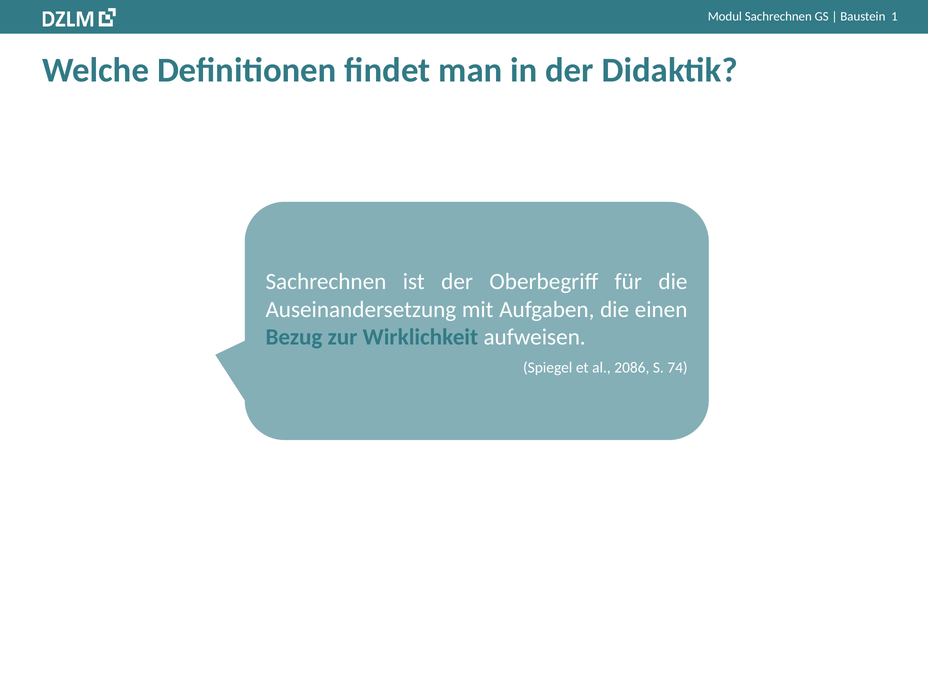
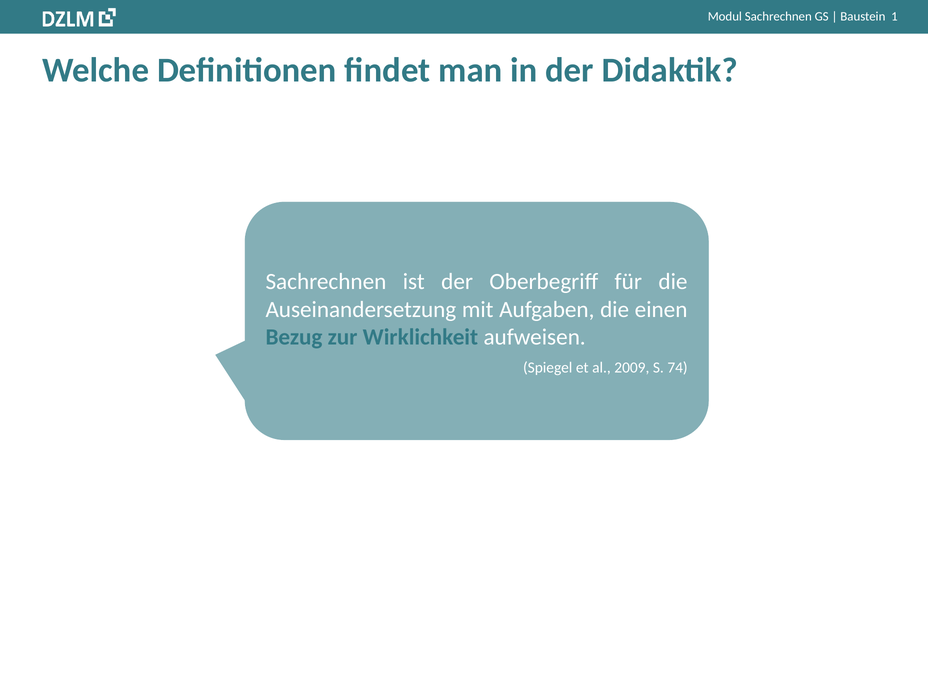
2086: 2086 -> 2009
